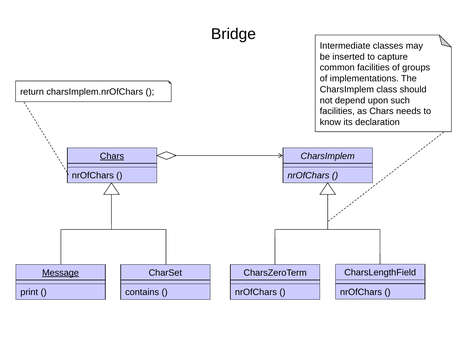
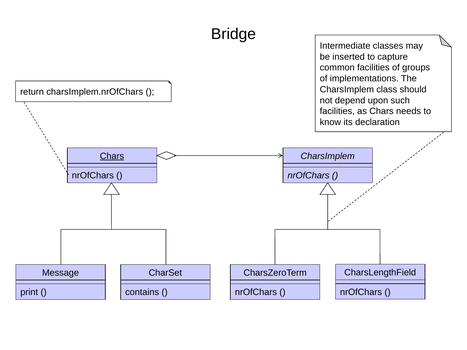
Message underline: present -> none
